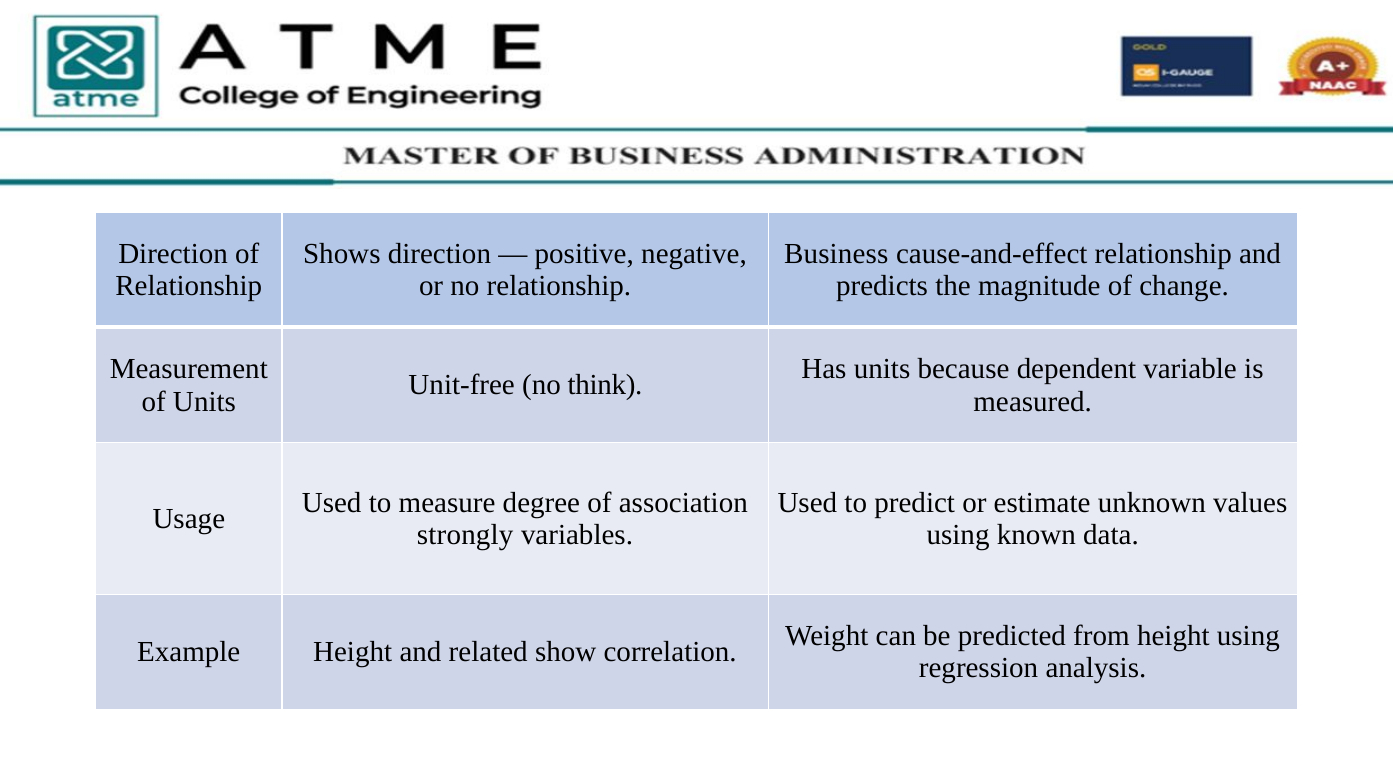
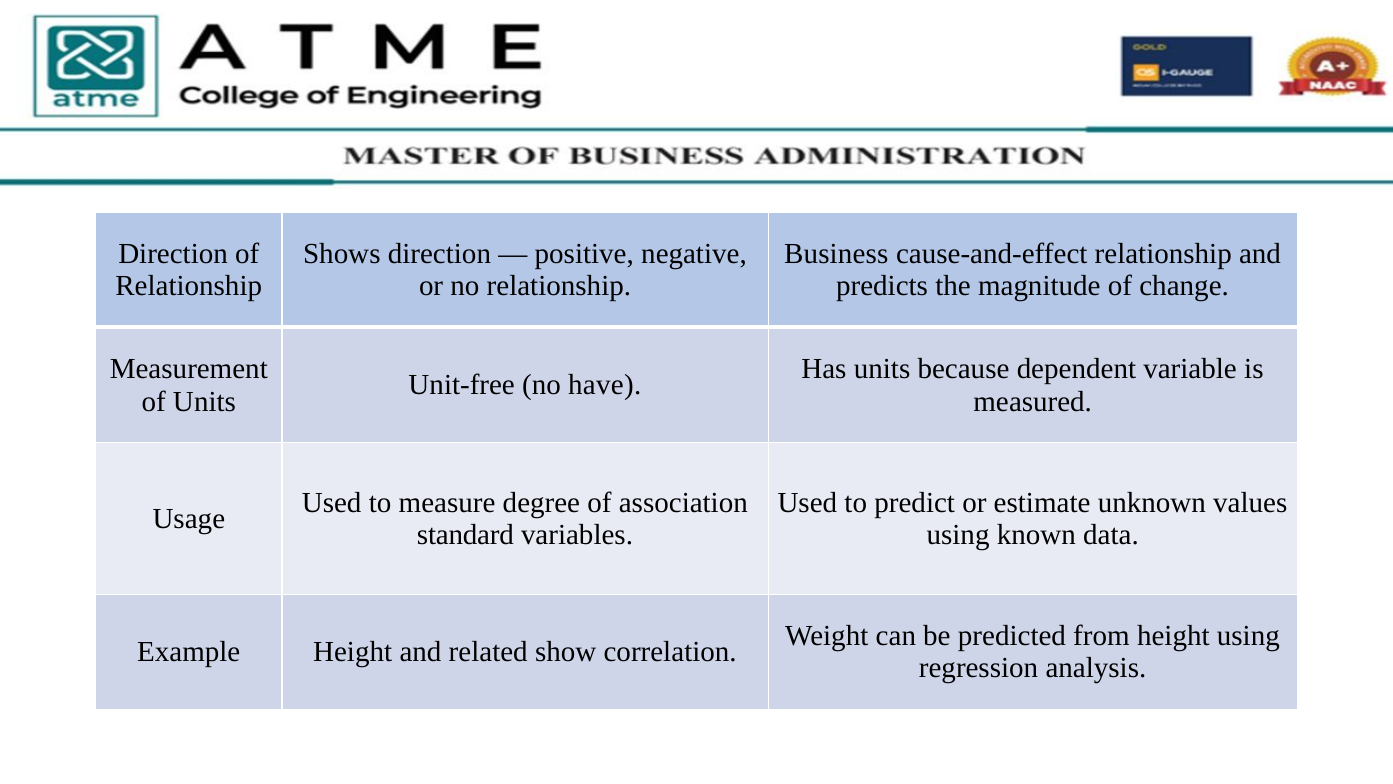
think: think -> have
strongly: strongly -> standard
